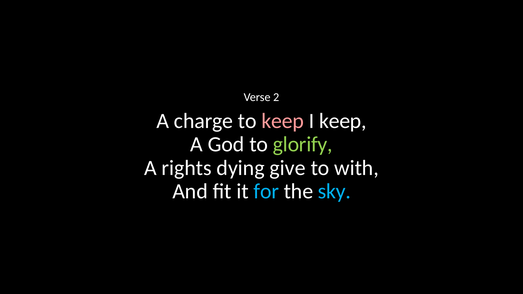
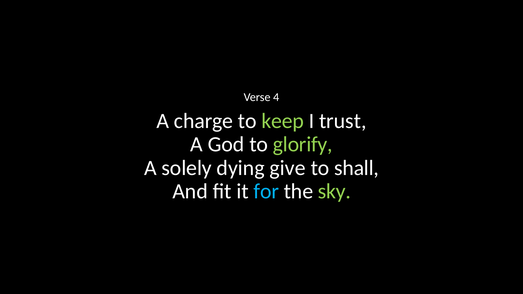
2: 2 -> 4
keep at (283, 121) colour: pink -> light green
I keep: keep -> trust
rights: rights -> solely
with: with -> shall
sky colour: light blue -> light green
